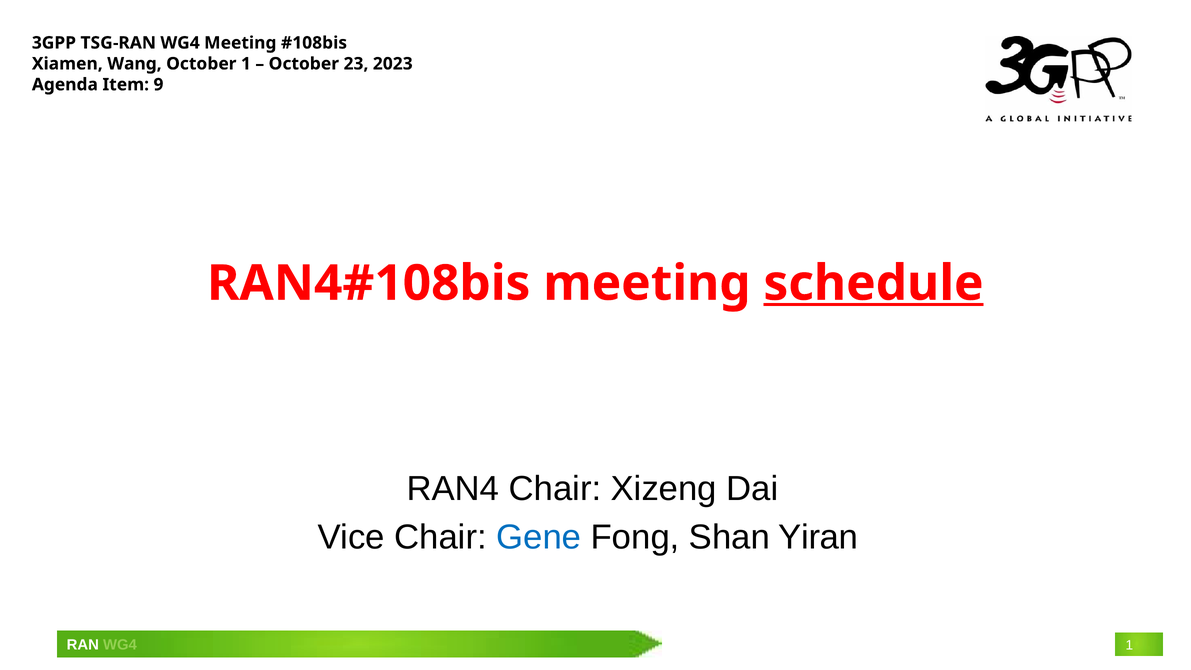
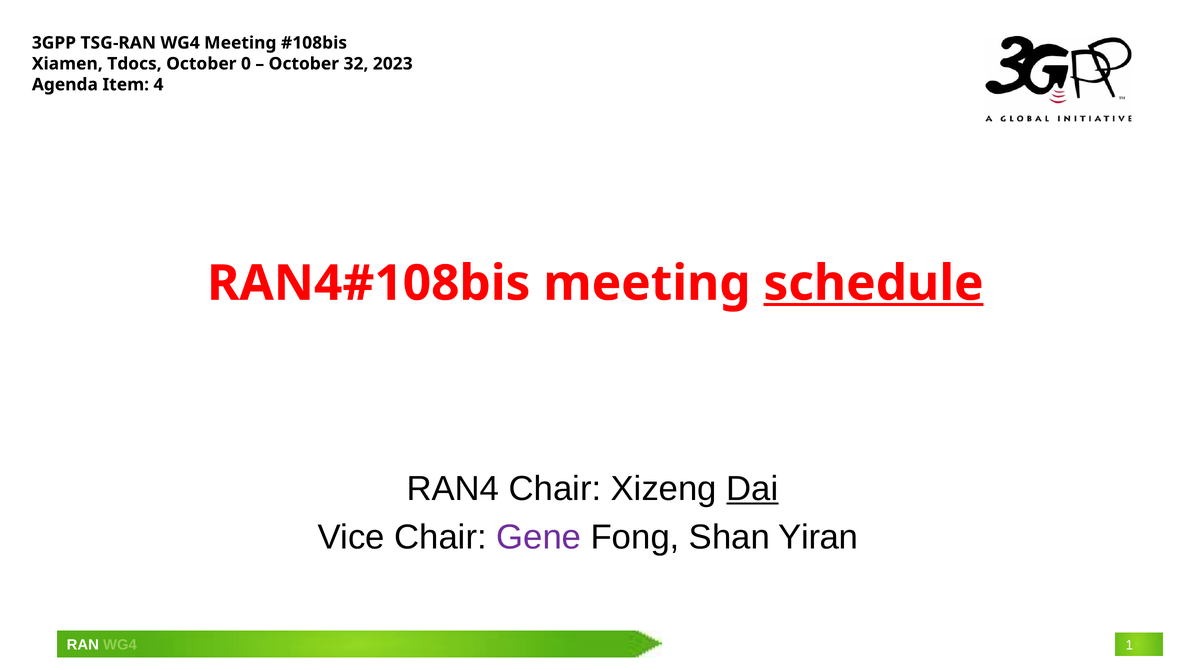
Wang: Wang -> Tdocs
October 1: 1 -> 0
23: 23 -> 32
9: 9 -> 4
Dai underline: none -> present
Gene colour: blue -> purple
